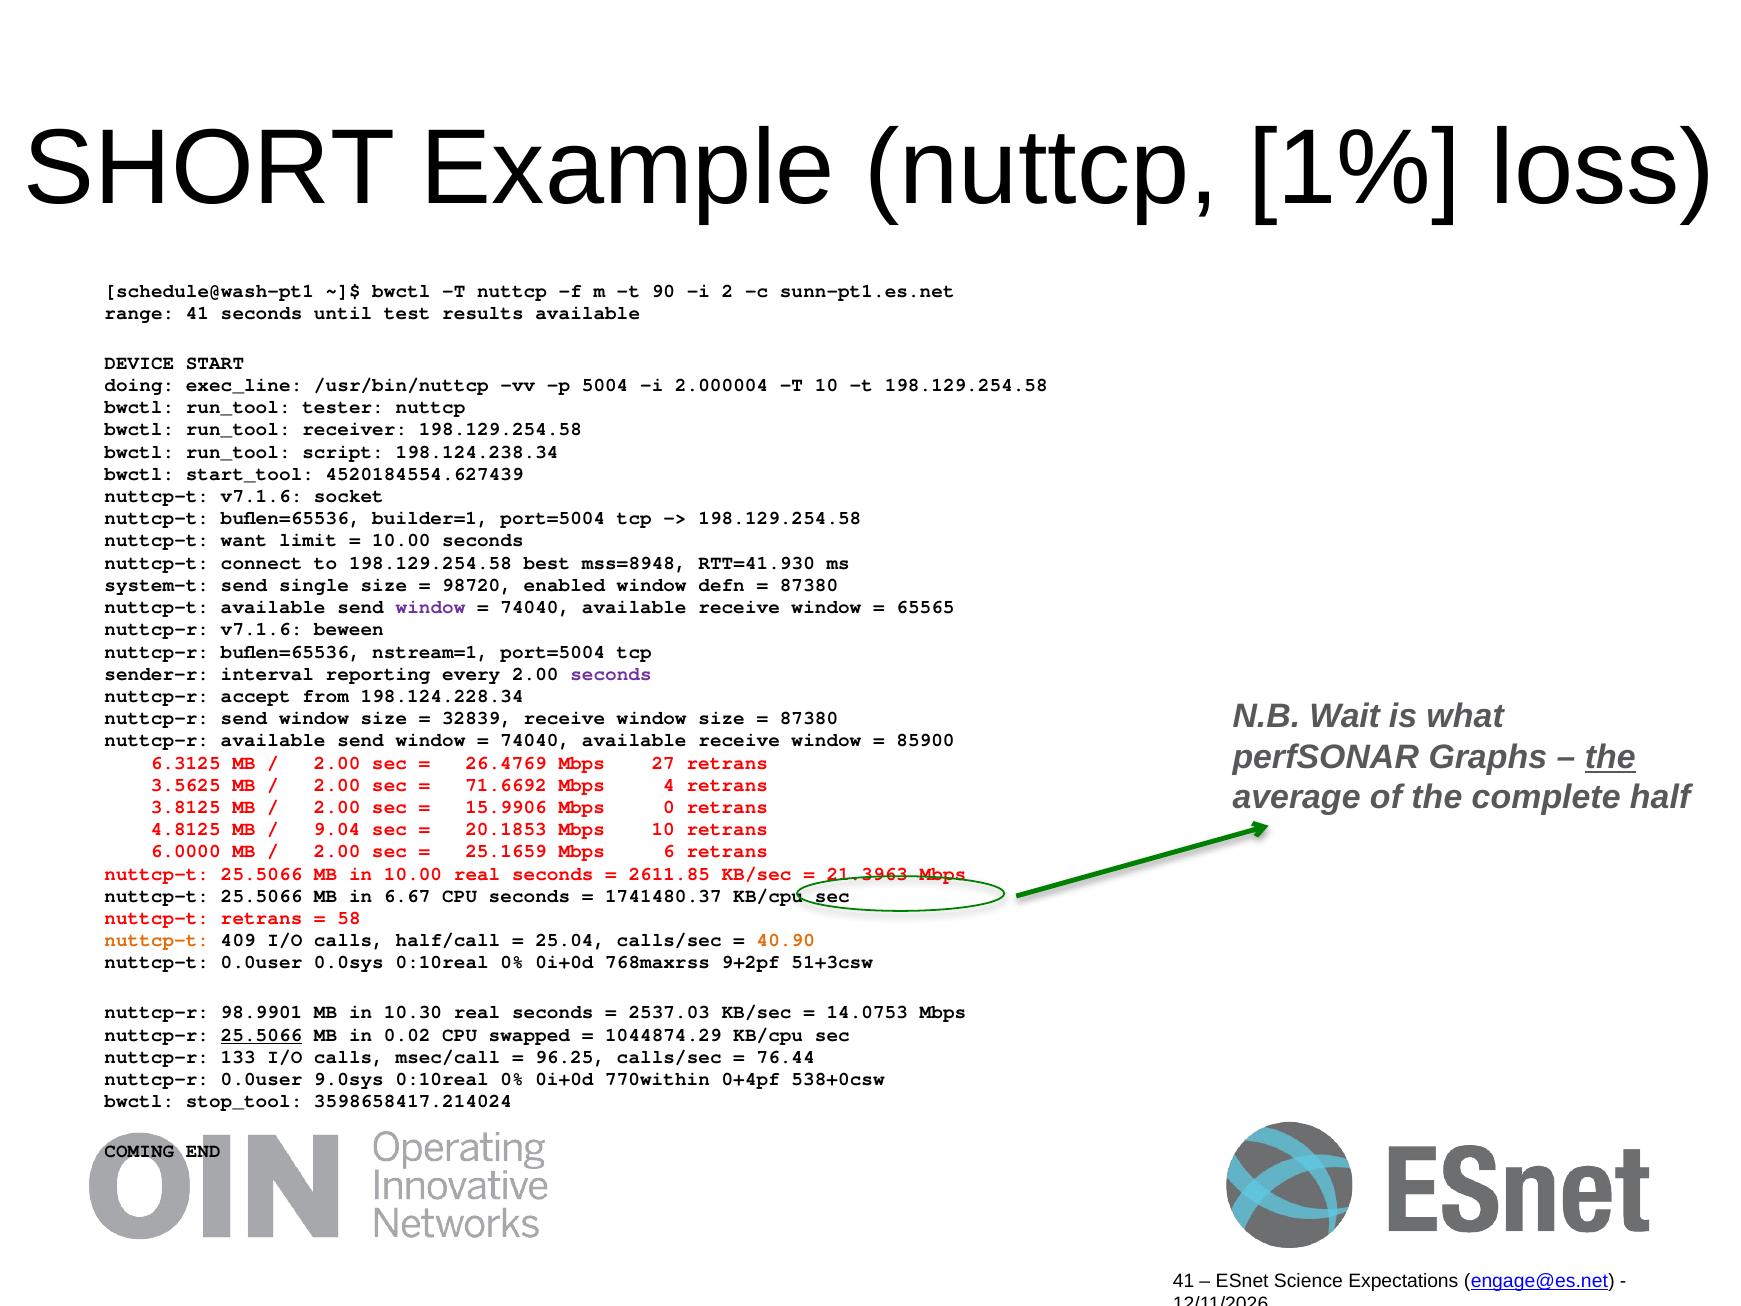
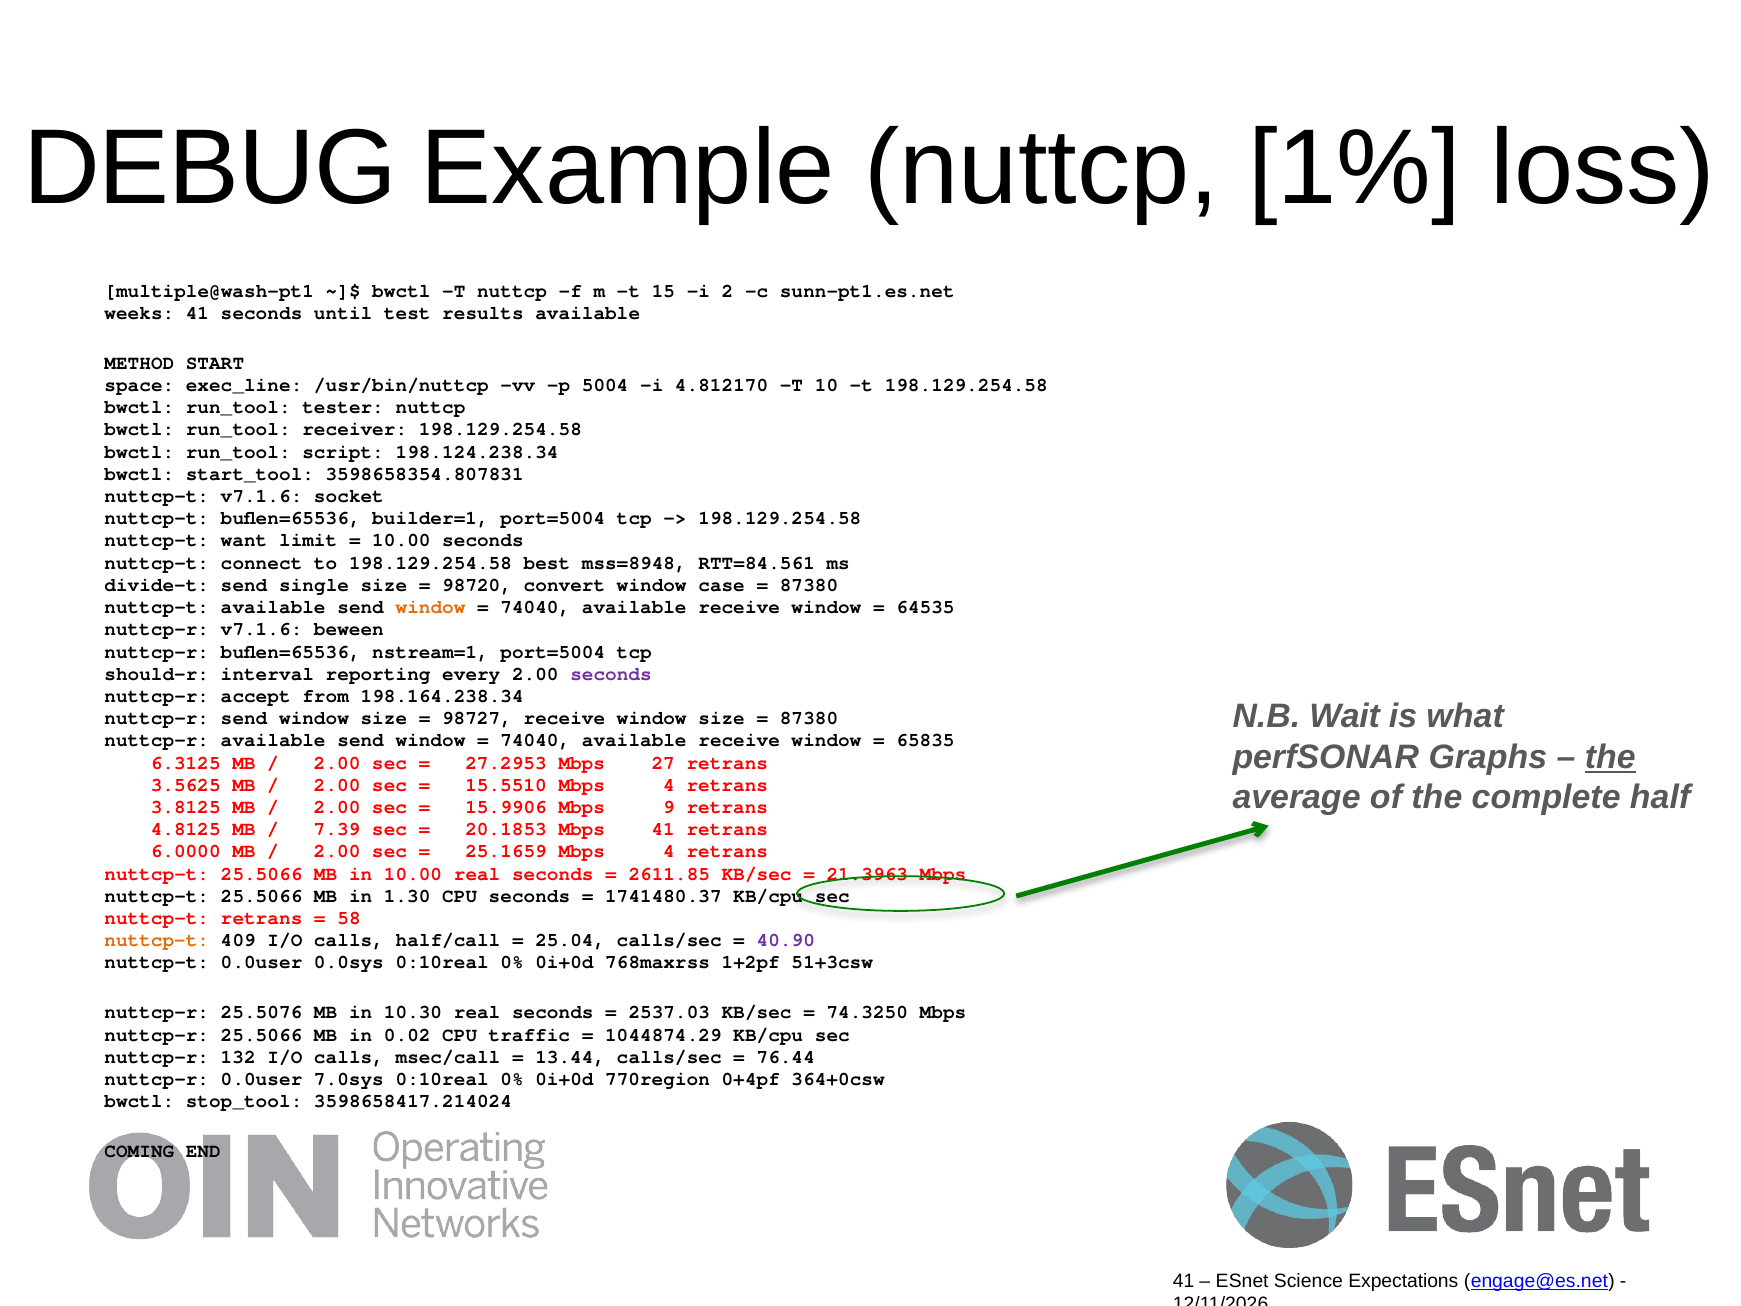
SHORT: SHORT -> DEBUG
schedule@wash-pt1: schedule@wash-pt1 -> multiple@wash-pt1
90: 90 -> 15
range: range -> weeks
DEVICE: DEVICE -> METHOD
doing: doing -> space
2.000004: 2.000004 -> 4.812170
4520184554.627439: 4520184554.627439 -> 3598658354.807831
RTT=41.930: RTT=41.930 -> RTT=84.561
system-t: system-t -> divide-t
enabled: enabled -> convert
defn: defn -> case
window at (431, 607) colour: purple -> orange
65565: 65565 -> 64535
sender-r: sender-r -> should-r
198.124.228.34: 198.124.228.34 -> 198.164.238.34
32839: 32839 -> 98727
85900: 85900 -> 65835
26.4769: 26.4769 -> 27.2953
71.6692: 71.6692 -> 15.5510
0: 0 -> 9
9.04: 9.04 -> 7.39
Mbps 10: 10 -> 41
25.1659 Mbps 6: 6 -> 4
6.67: 6.67 -> 1.30
40.90 colour: orange -> purple
9+2pf: 9+2pf -> 1+2pf
98.9901: 98.9901 -> 25.5076
14.0753: 14.0753 -> 74.3250
25.5066 at (261, 1035) underline: present -> none
swapped: swapped -> traffic
133: 133 -> 132
96.25: 96.25 -> 13.44
9.0sys: 9.0sys -> 7.0sys
770within: 770within -> 770region
538+0csw: 538+0csw -> 364+0csw
